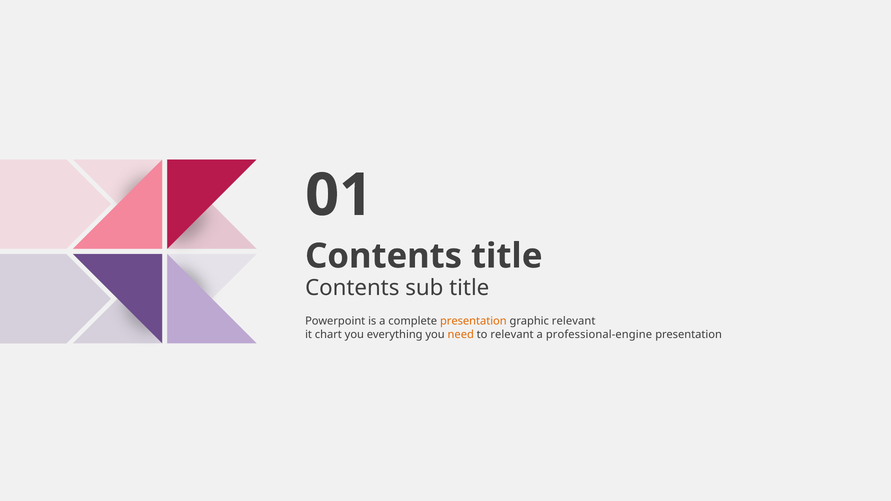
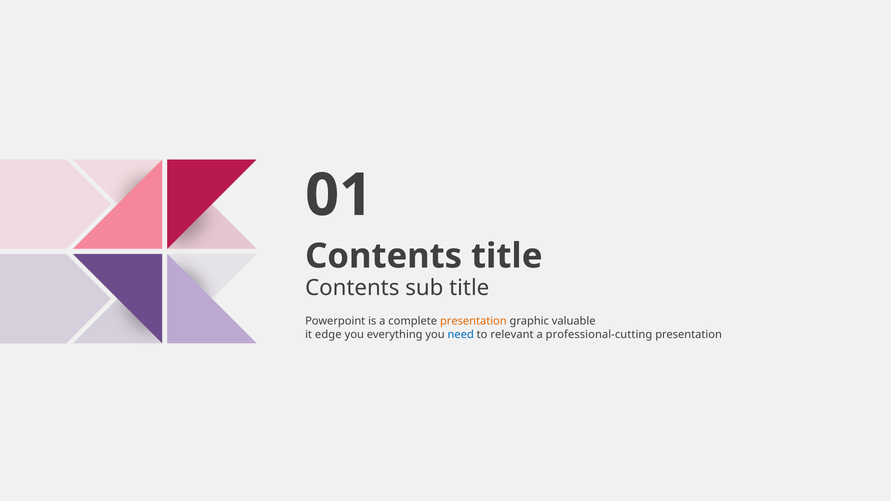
graphic relevant: relevant -> valuable
chart: chart -> edge
need colour: orange -> blue
professional-engine: professional-engine -> professional-cutting
